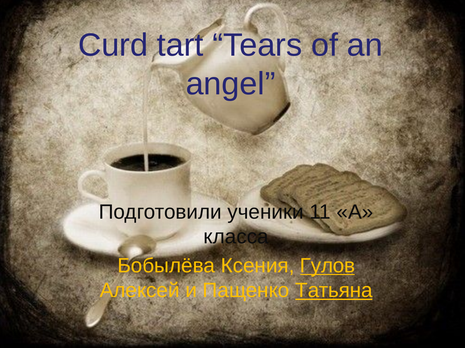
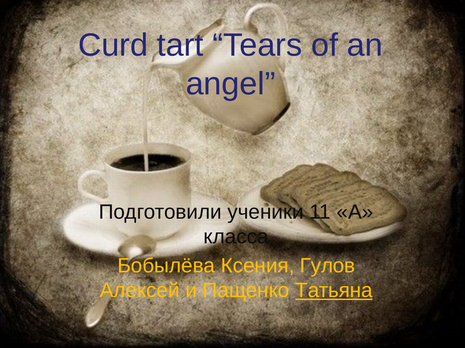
Гулов underline: present -> none
